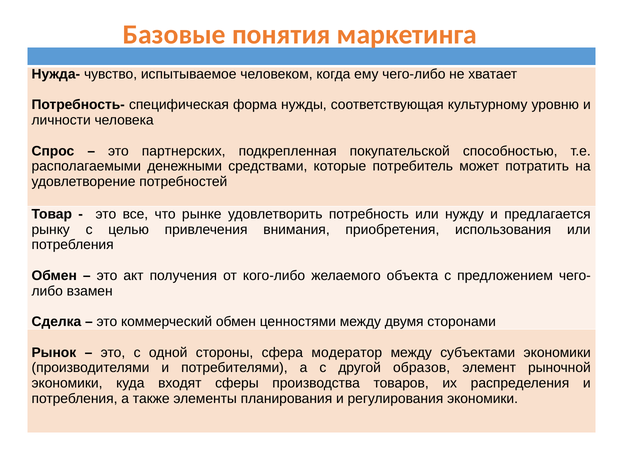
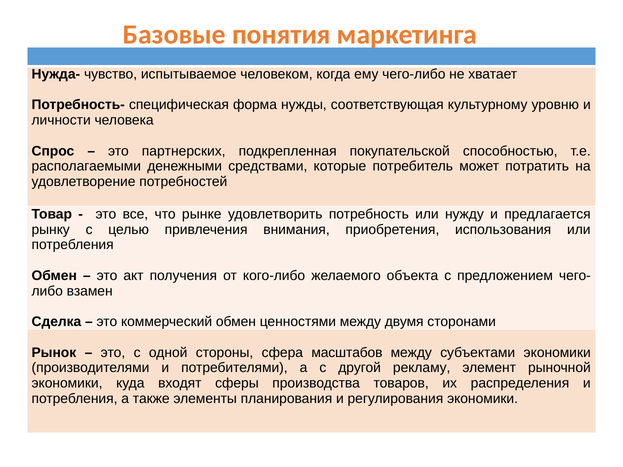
модератор: модератор -> масштабов
образов: образов -> рекламу
